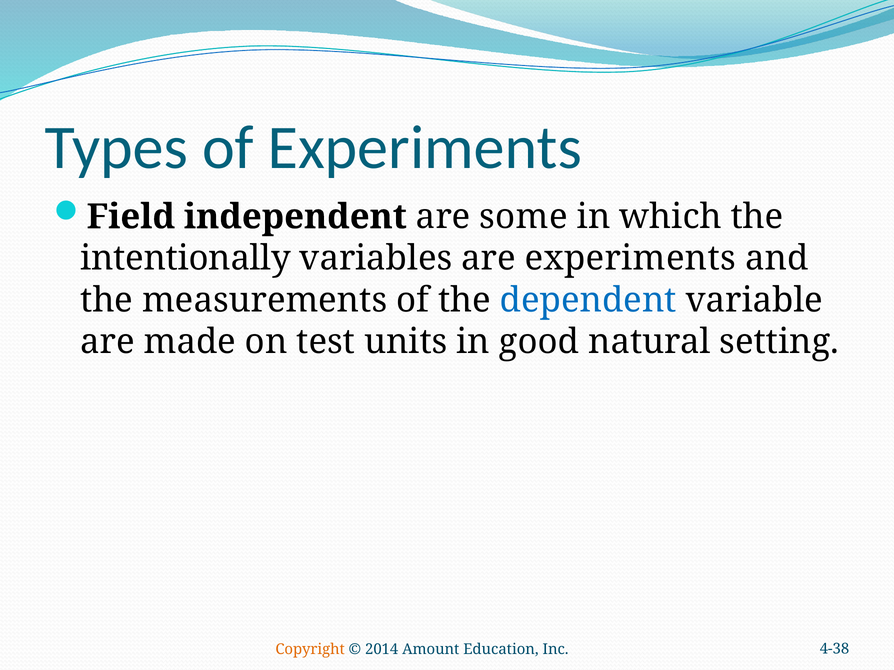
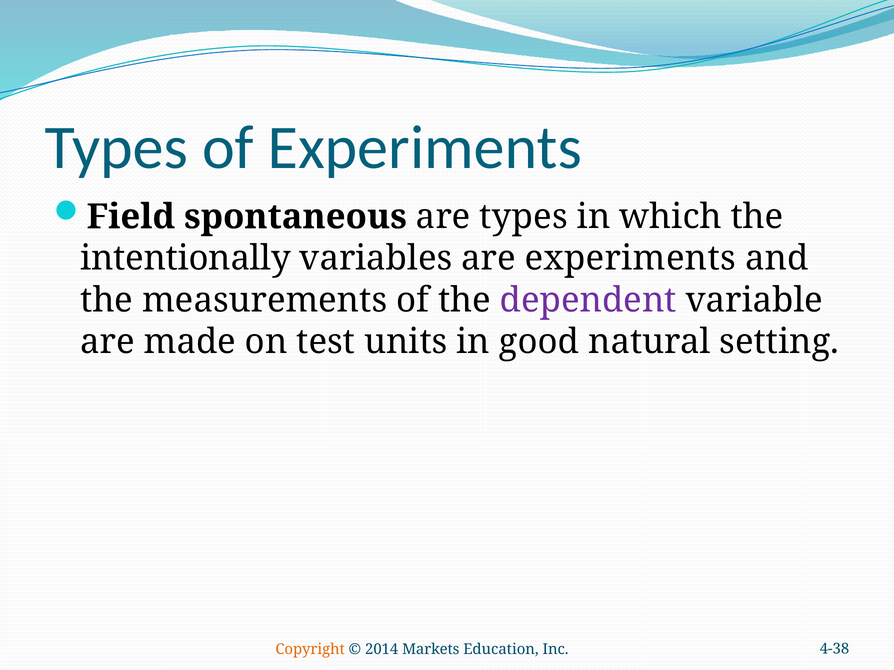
independent: independent -> spontaneous
are some: some -> types
dependent colour: blue -> purple
Amount: Amount -> Markets
